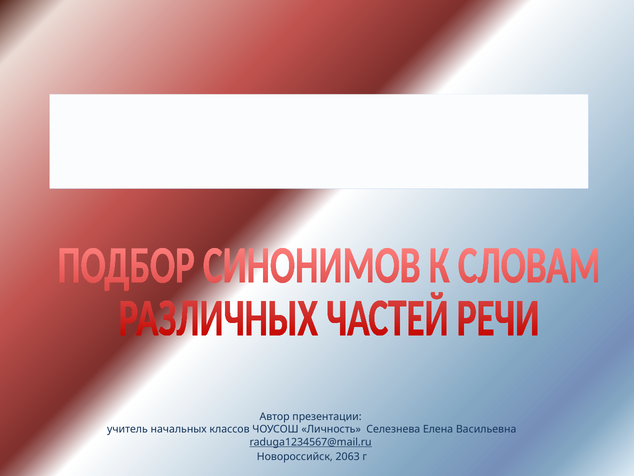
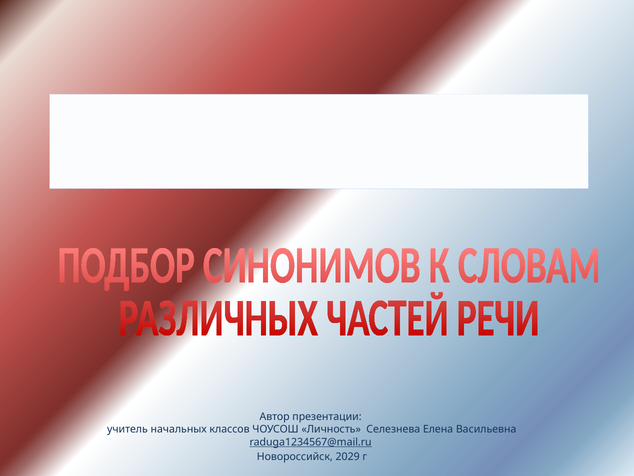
2063: 2063 -> 2029
